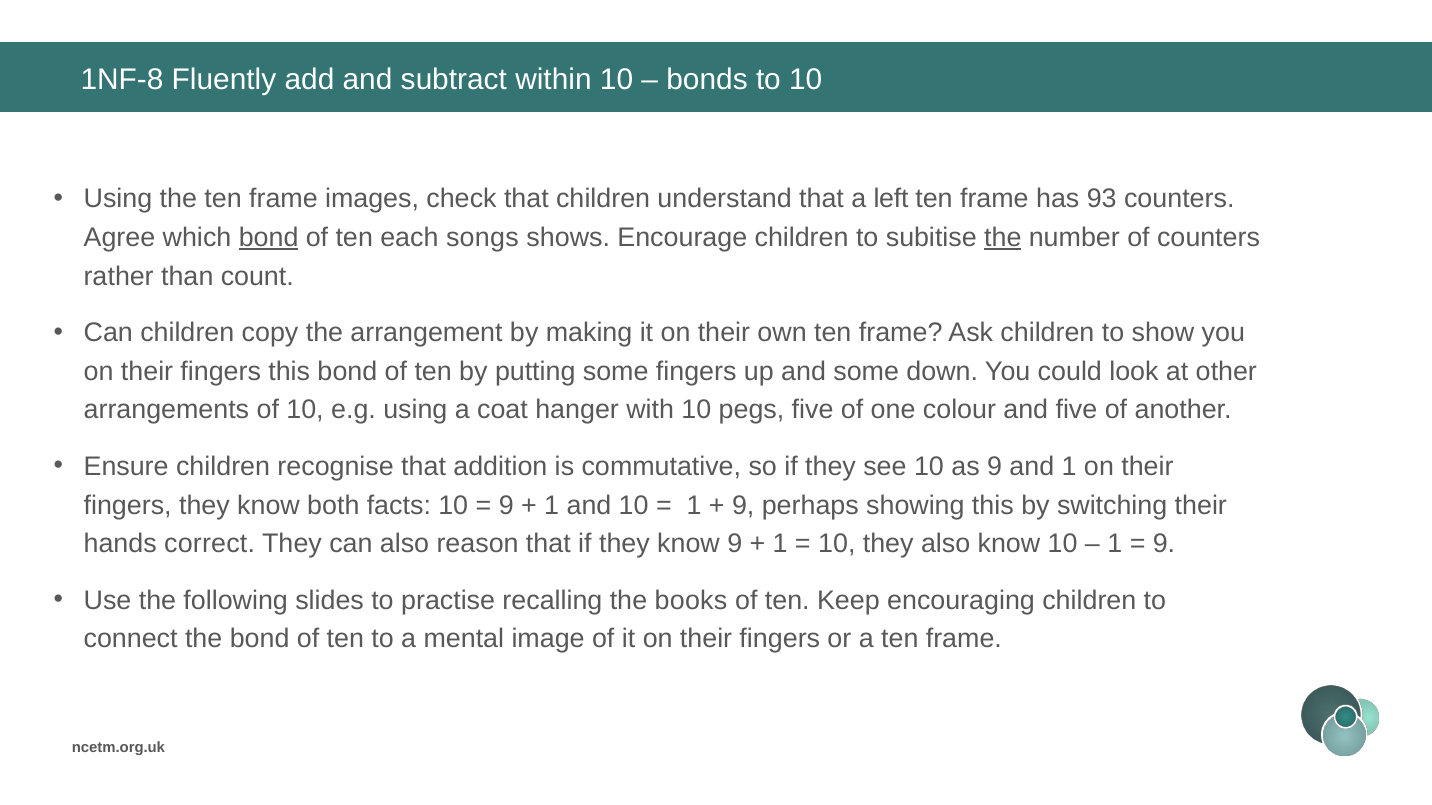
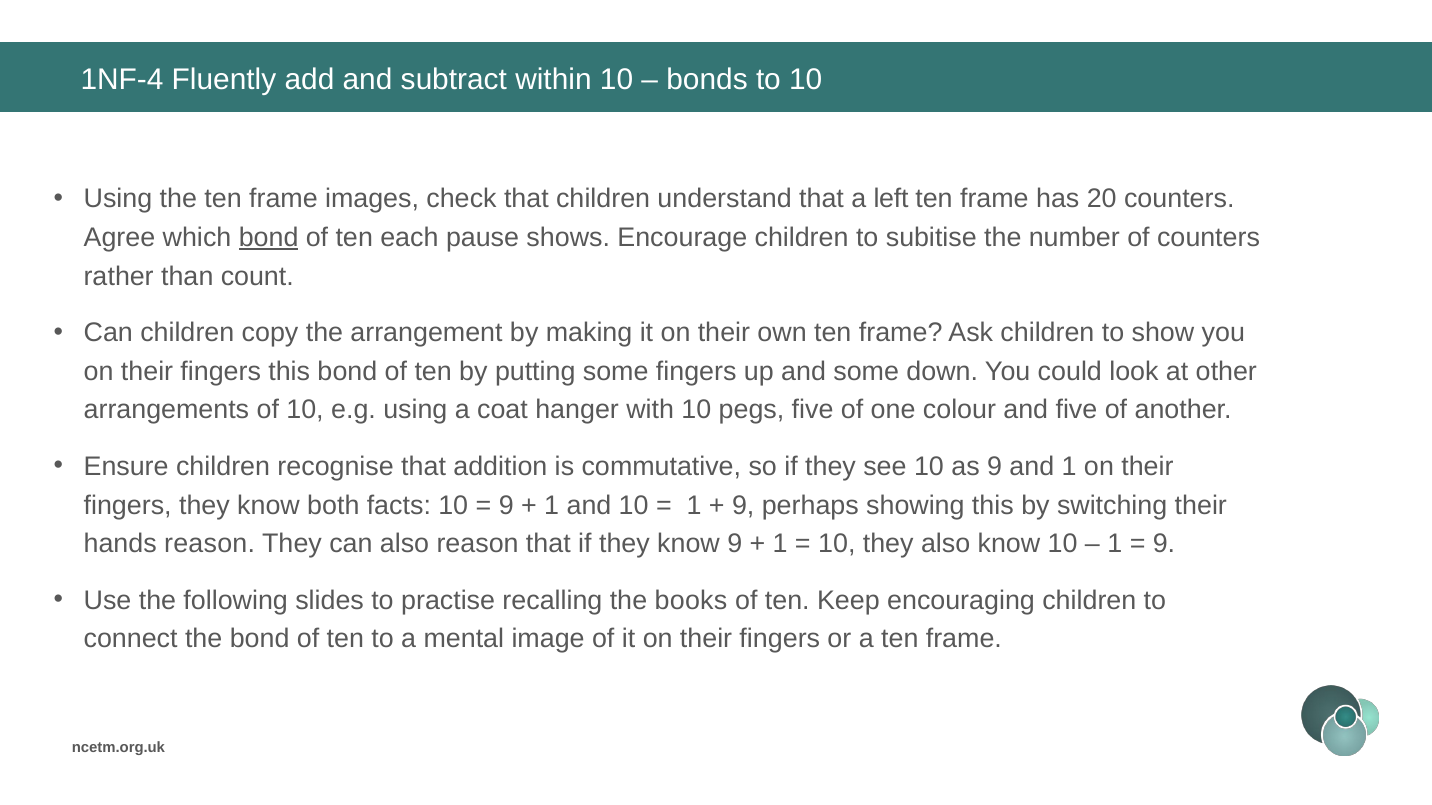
1NF-8: 1NF-8 -> 1NF-4
93: 93 -> 20
songs: songs -> pause
the at (1003, 238) underline: present -> none
hands correct: correct -> reason
